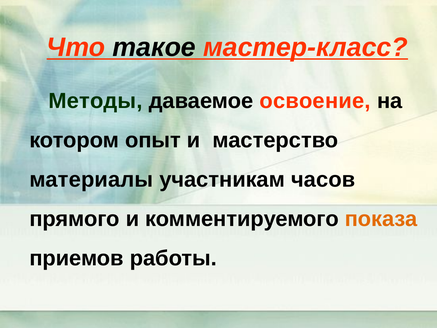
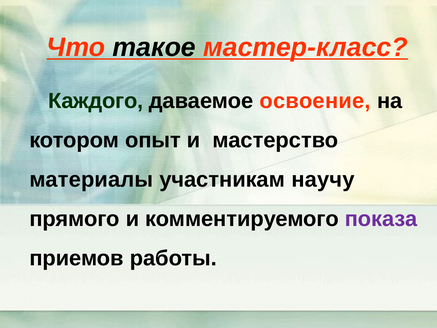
Методы: Методы -> Каждого
часов: часов -> научу
показа colour: orange -> purple
